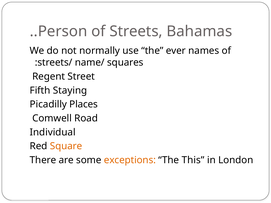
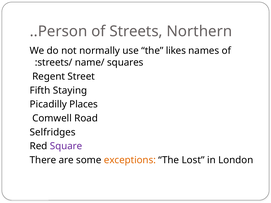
Bahamas: Bahamas -> Northern
ever: ever -> likes
Individual: Individual -> Selfridges
Square colour: orange -> purple
This: This -> Lost
